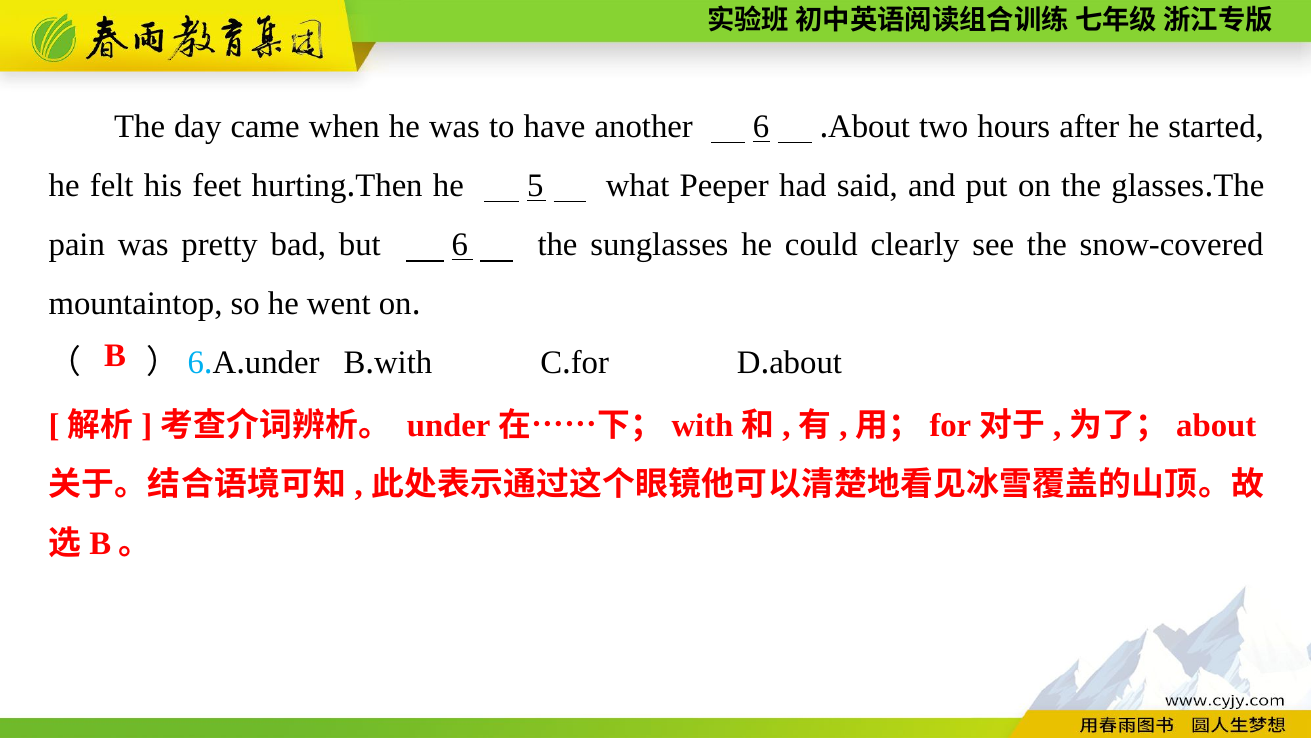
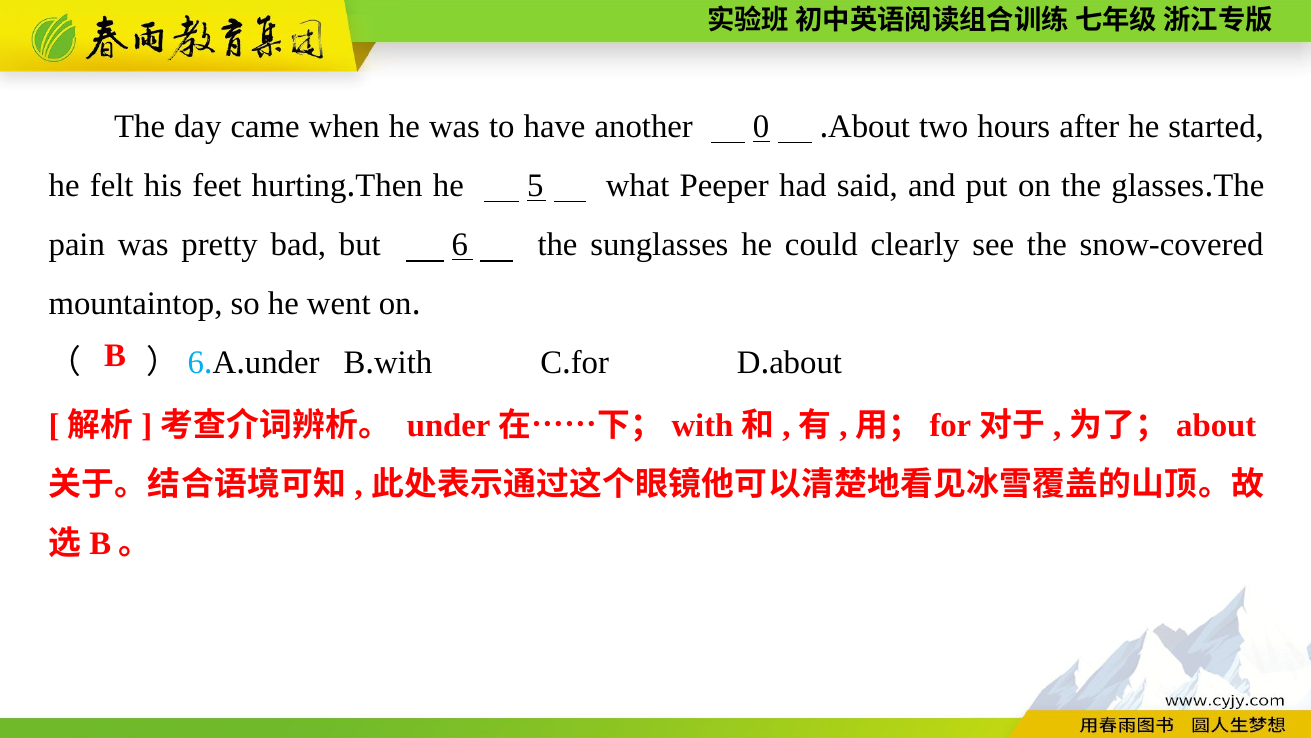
another 6: 6 -> 0
